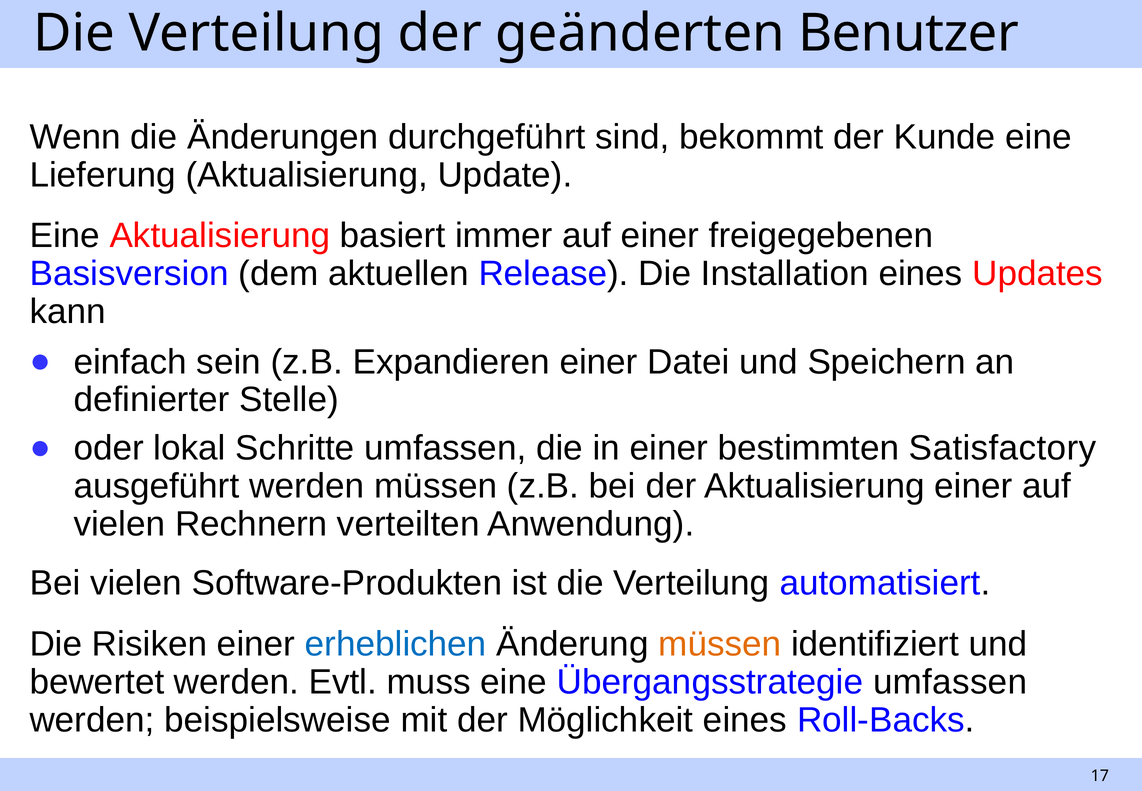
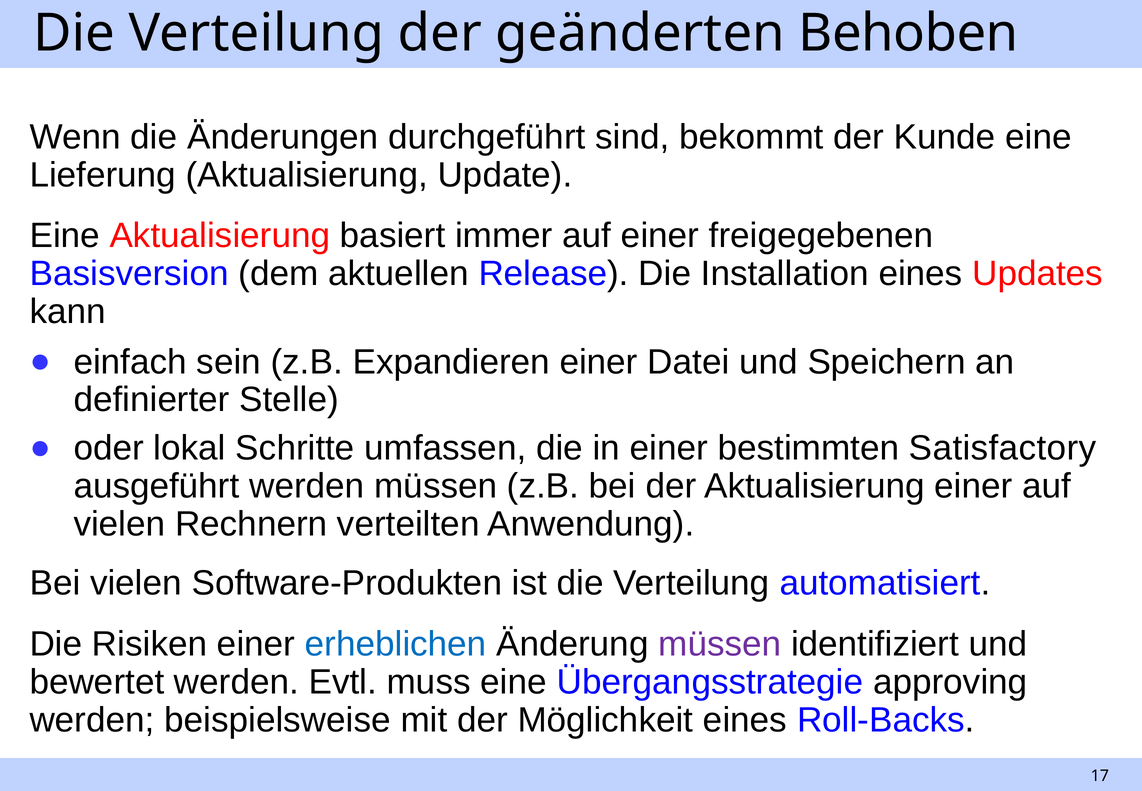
Benutzer: Benutzer -> Behoben
müssen at (720, 644) colour: orange -> purple
Übergangsstrategie umfassen: umfassen -> approving
